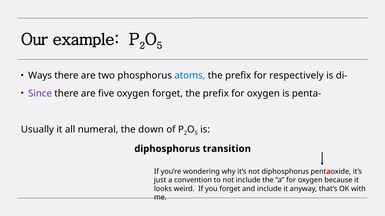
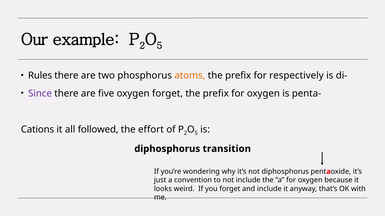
Ways: Ways -> Rules
atoms colour: blue -> orange
Usually: Usually -> Cations
numeral: numeral -> followed
down: down -> effort
